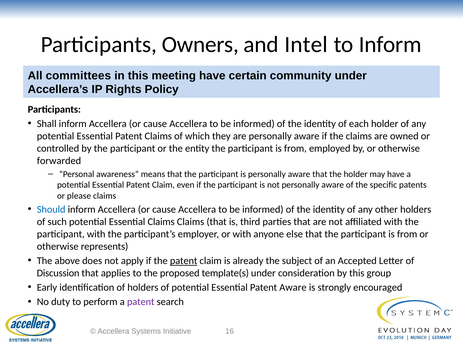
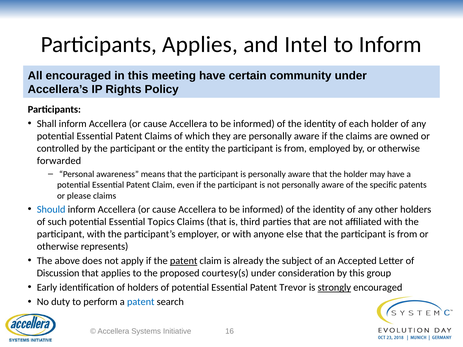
Participants Owners: Owners -> Applies
All committees: committees -> encouraged
Essential Claims: Claims -> Topics
template(s: template(s -> courtesy(s
Patent Aware: Aware -> Trevor
strongly underline: none -> present
patent at (141, 302) colour: purple -> blue
